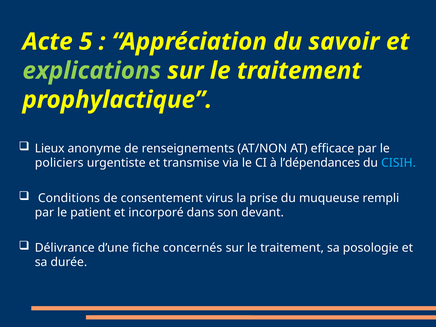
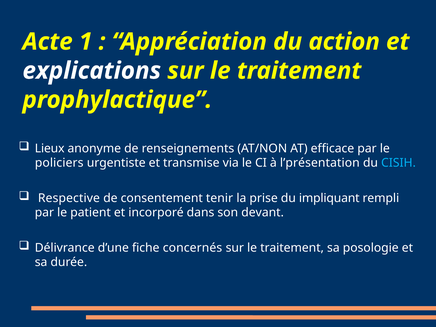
5: 5 -> 1
savoir: savoir -> action
explications colour: light green -> white
l’dépendances: l’dépendances -> l’présentation
Conditions: Conditions -> Respective
virus: virus -> tenir
muqueuse: muqueuse -> impliquant
